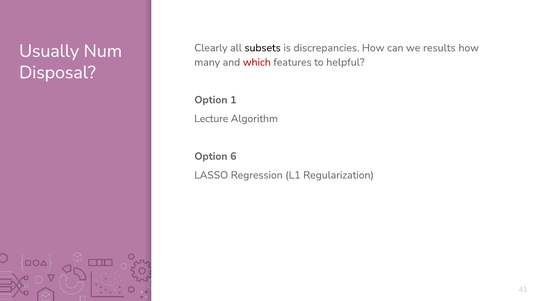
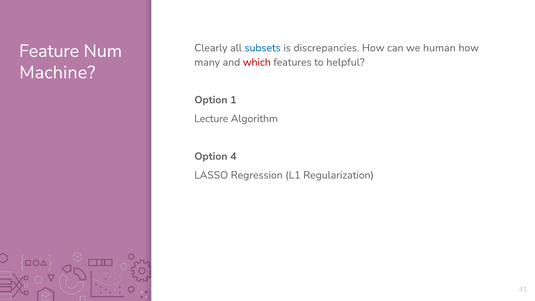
subsets colour: black -> blue
results: results -> human
Usually: Usually -> Feature
Disposal: Disposal -> Machine
6: 6 -> 4
